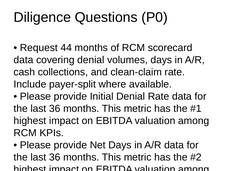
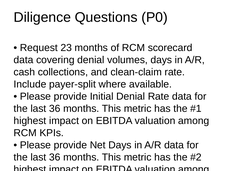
44: 44 -> 23
